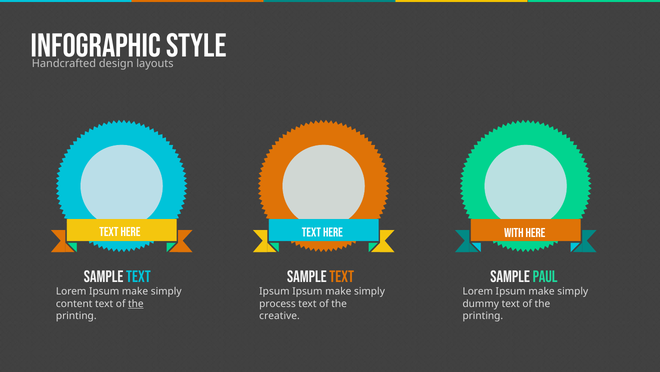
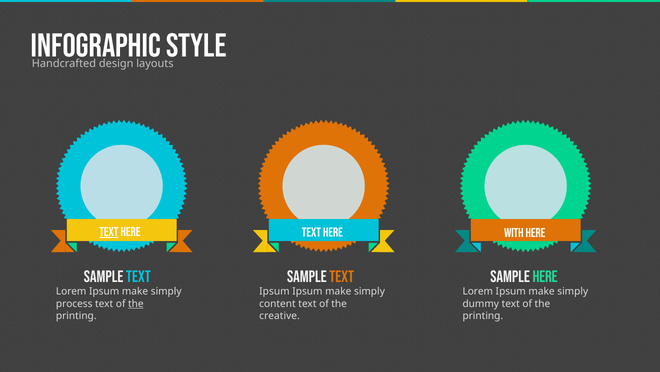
TEXT at (109, 232) underline: none -> present
SAMPLE PAUL: PAUL -> HERE
content: content -> process
process: process -> content
